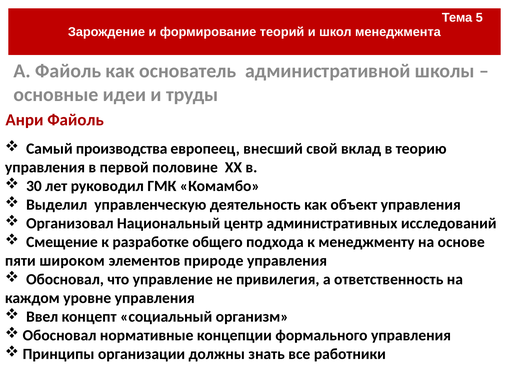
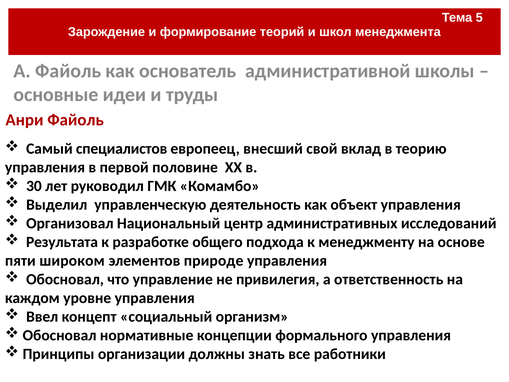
производства: производства -> специалистов
Смещение: Смещение -> Результата
